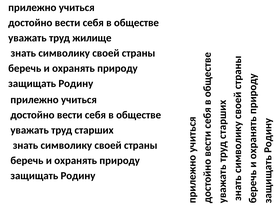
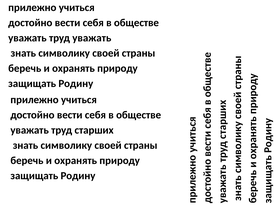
труд жилище: жилище -> уважать
